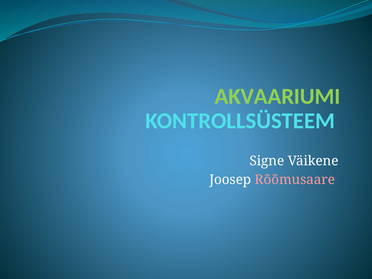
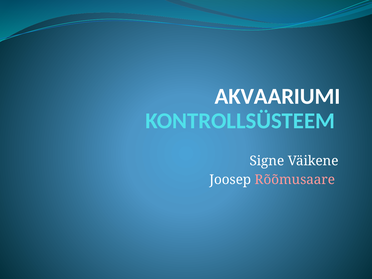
AKVAARIUMI colour: light green -> white
